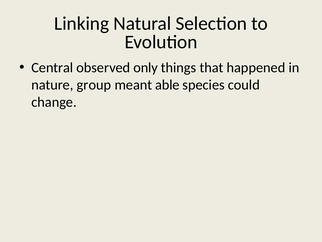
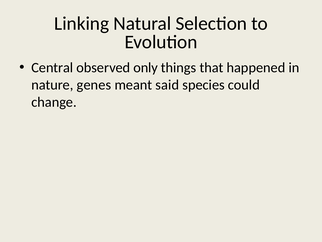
group: group -> genes
able: able -> said
